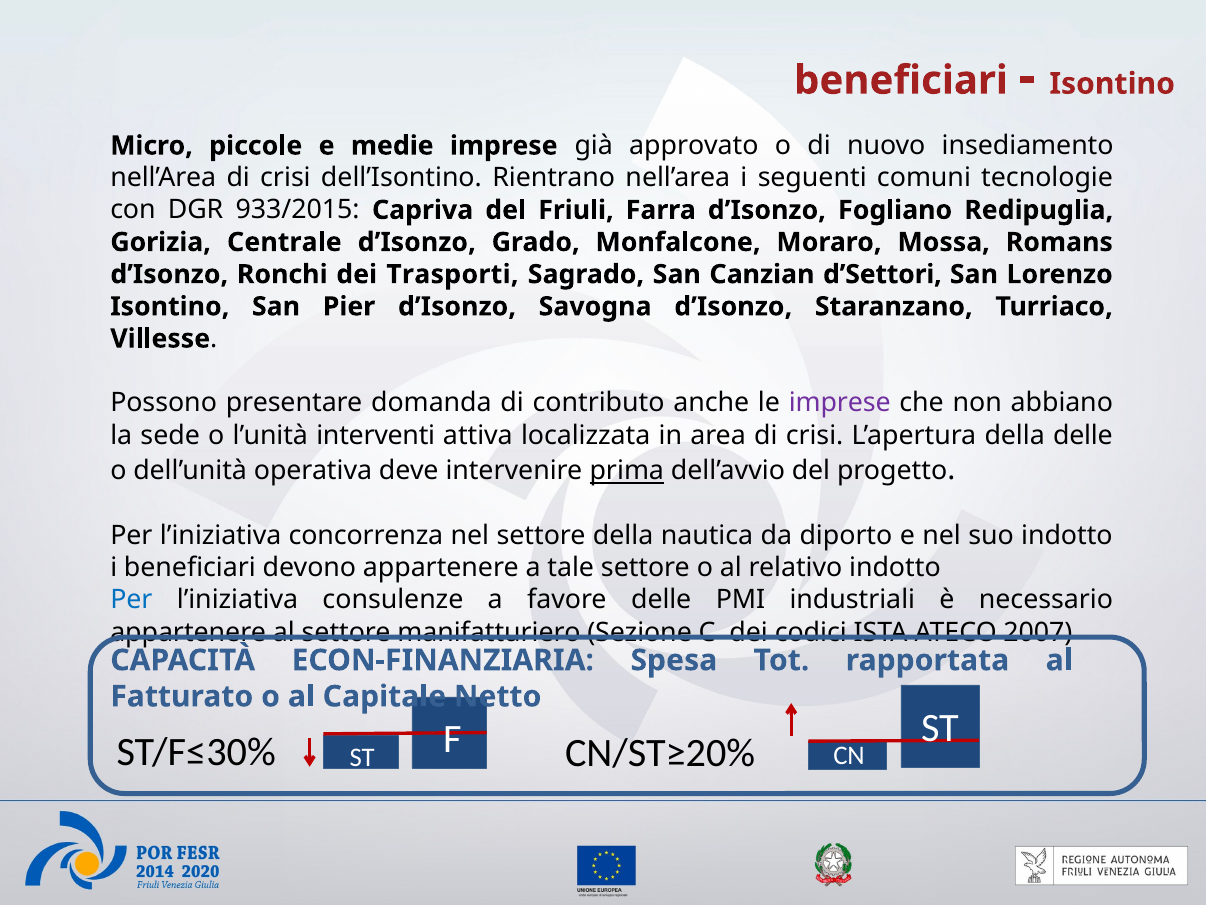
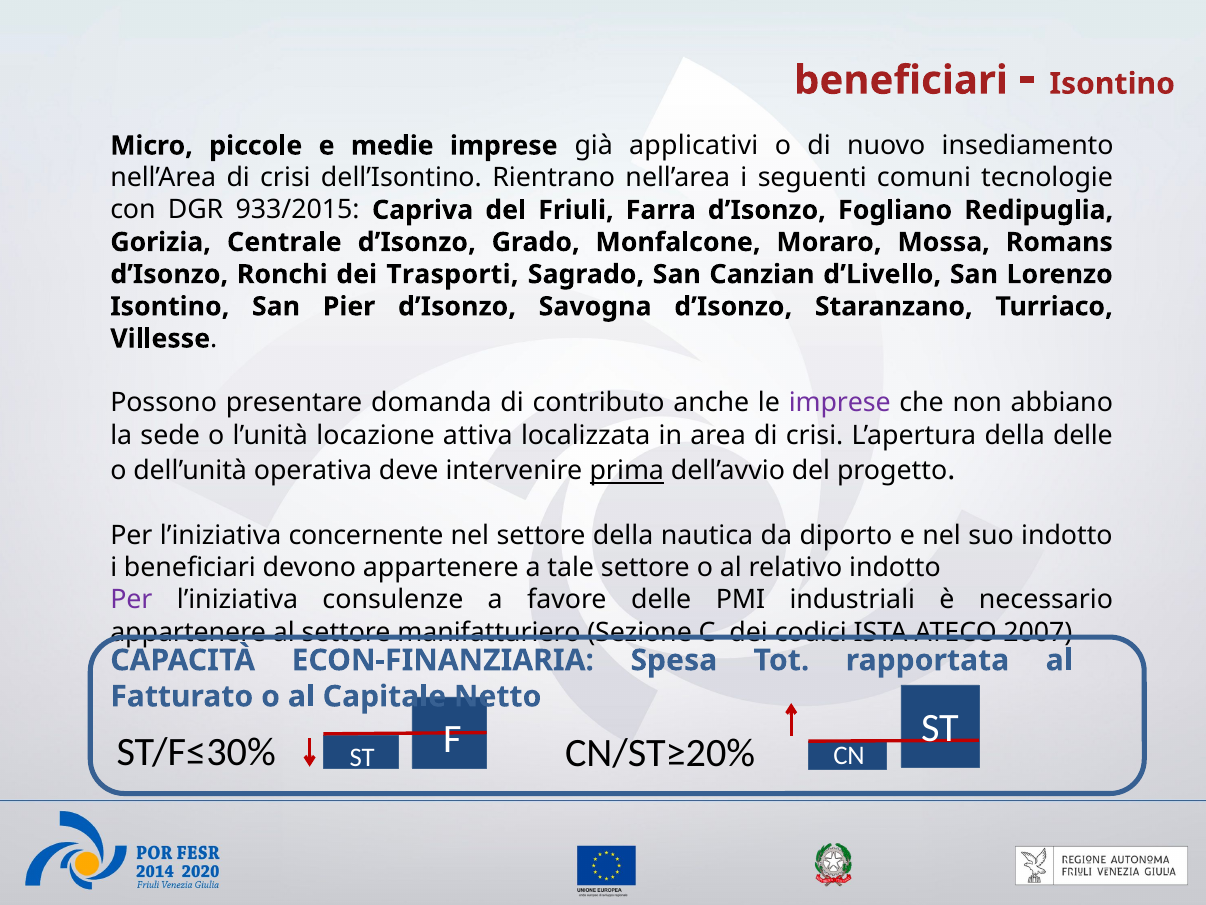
approvato: approvato -> applicativi
d’Settori: d’Settori -> d’Livello
interventi: interventi -> locazione
concorrenza: concorrenza -> concernente
Per at (131, 600) colour: blue -> purple
